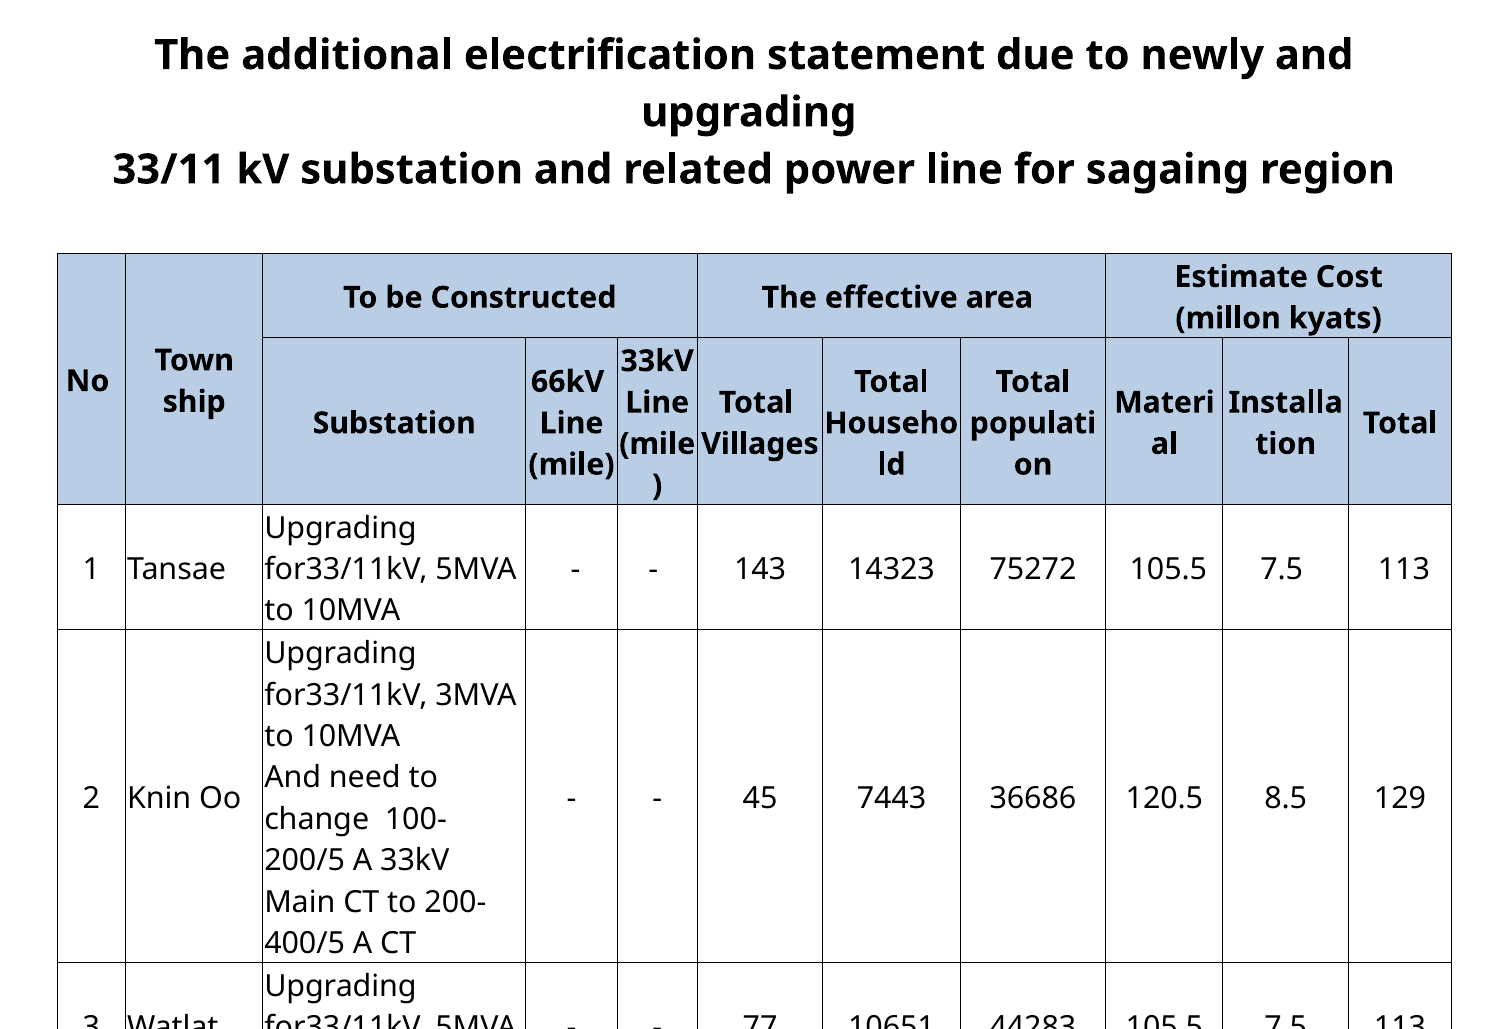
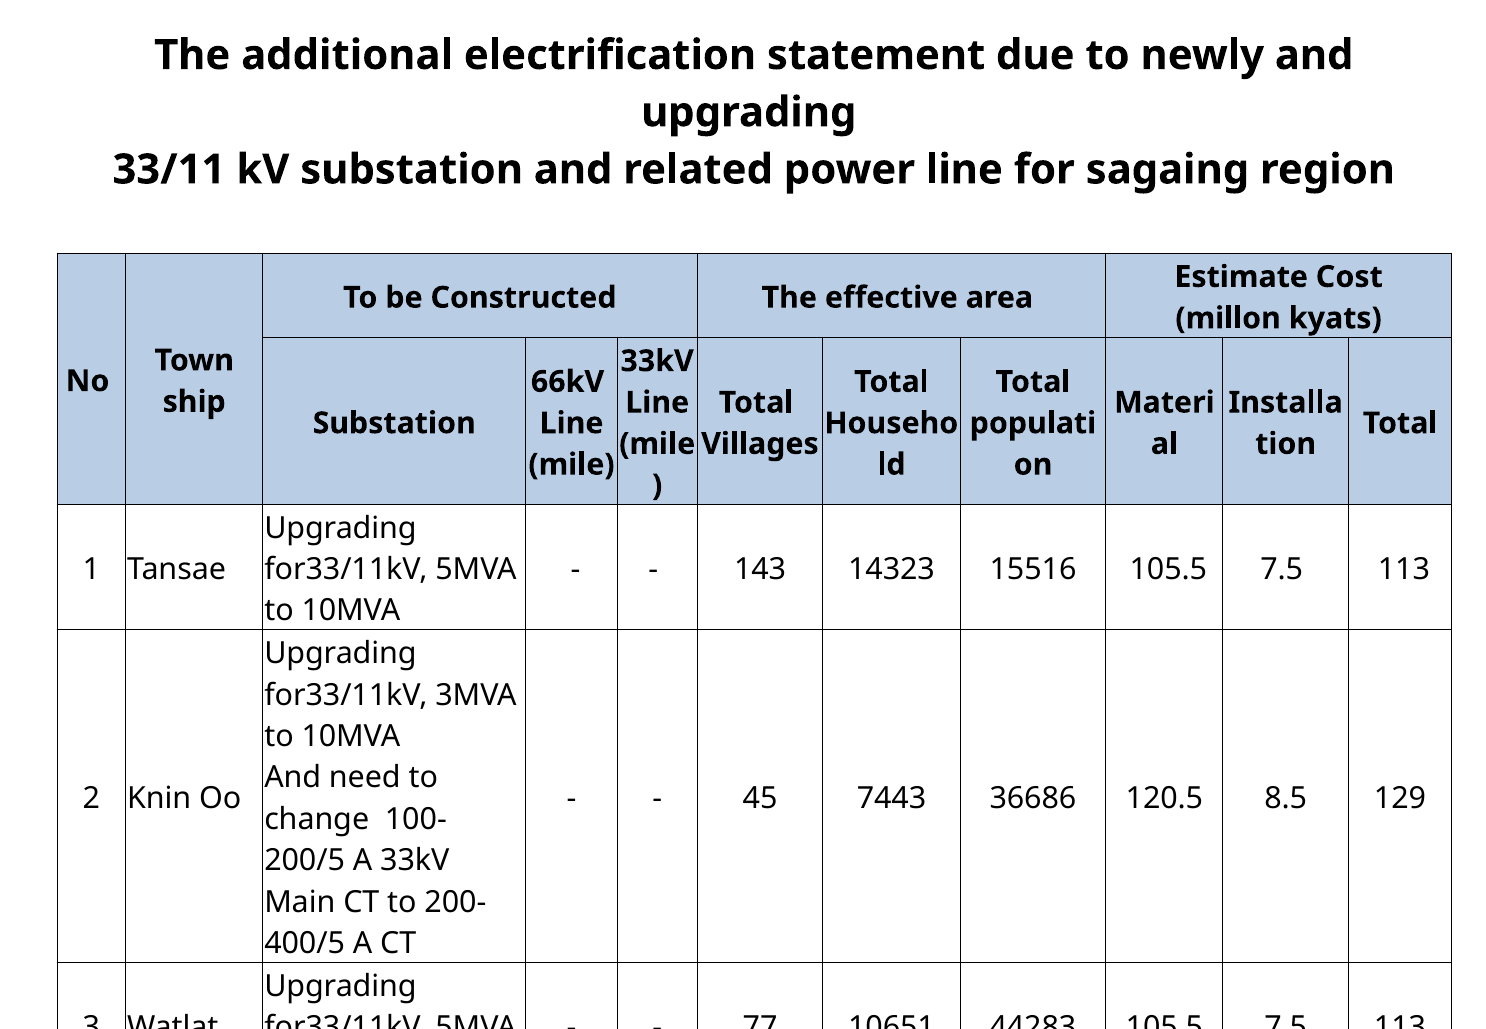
75272: 75272 -> 15516
